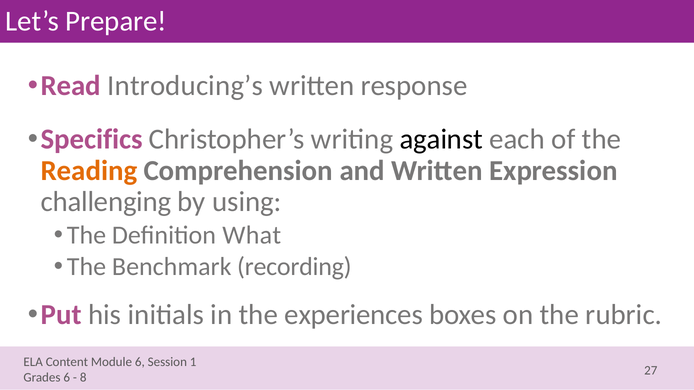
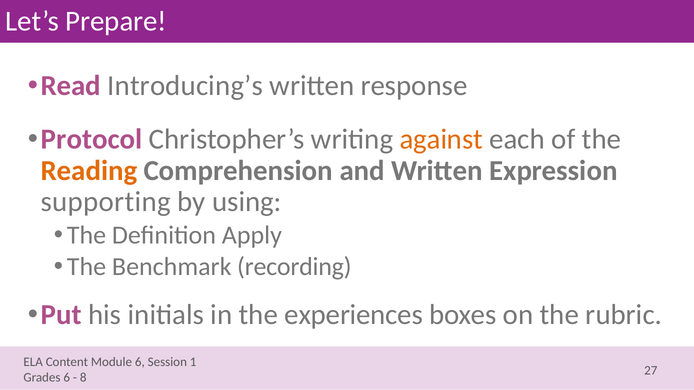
Specifics: Specifics -> Protocol
against colour: black -> orange
challenging: challenging -> supporting
What: What -> Apply
